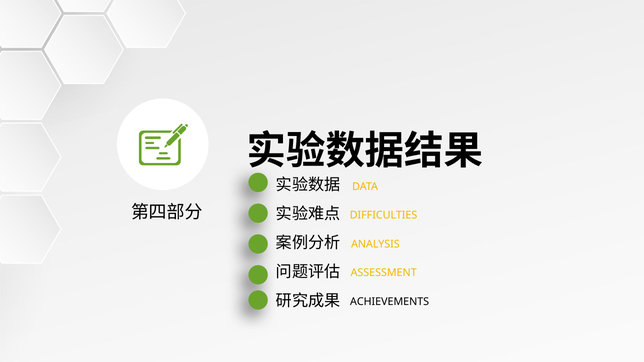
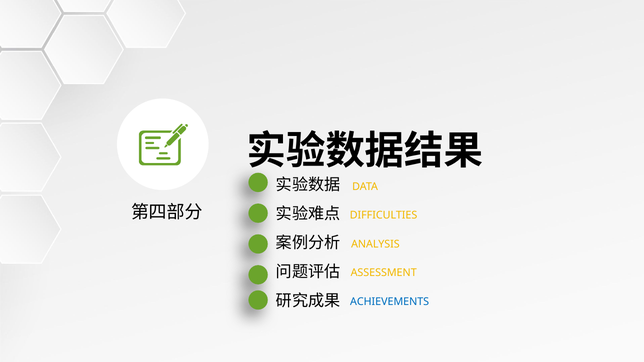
ACHIEVEMENTS colour: black -> blue
